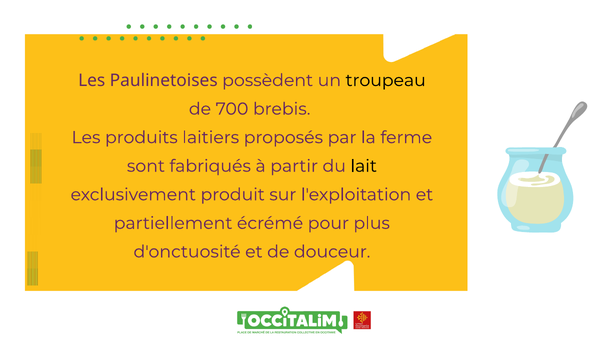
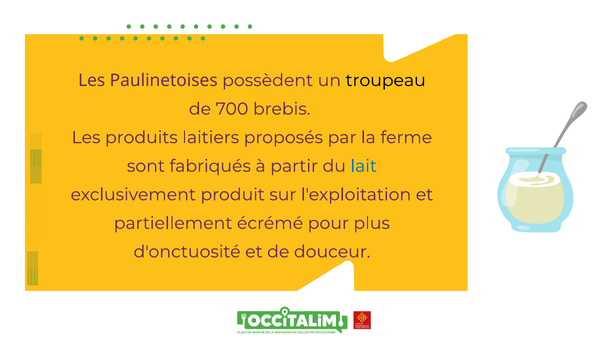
lait colour: black -> blue
